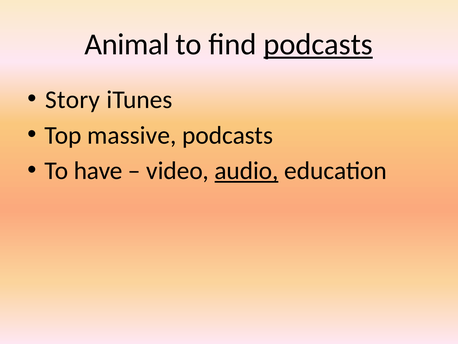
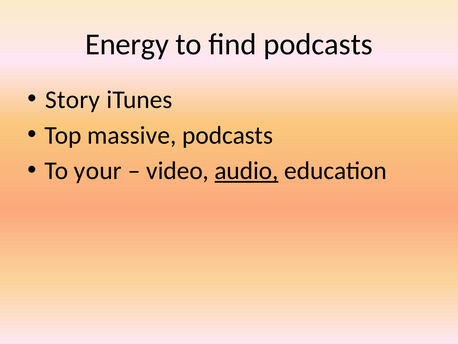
Animal: Animal -> Energy
podcasts at (318, 45) underline: present -> none
have: have -> your
